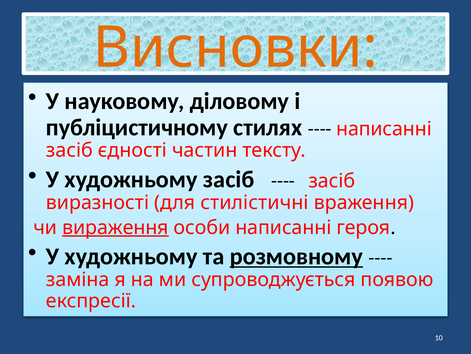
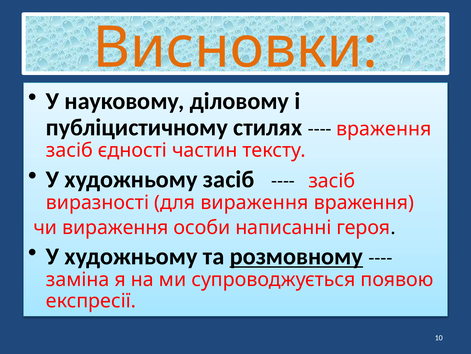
написанні at (384, 129): написанні -> враження
для стилістичні: стилістичні -> вираження
вираження at (115, 227) underline: present -> none
